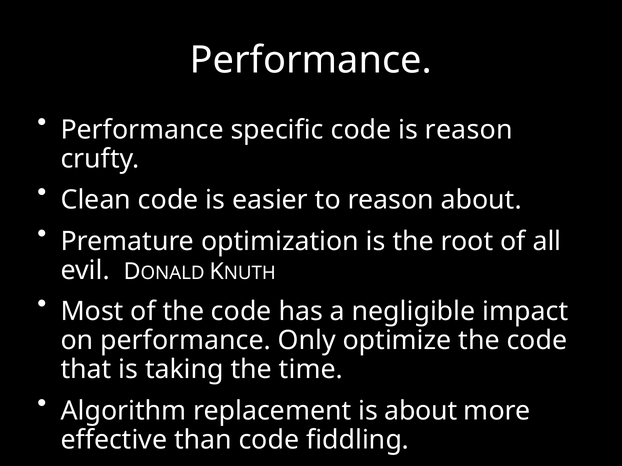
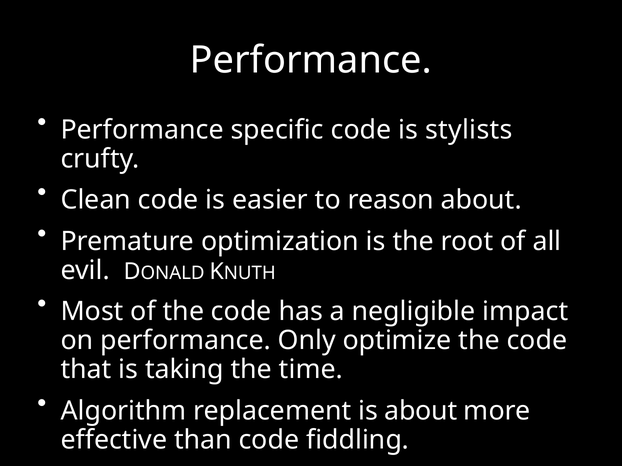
is reason: reason -> stylists
